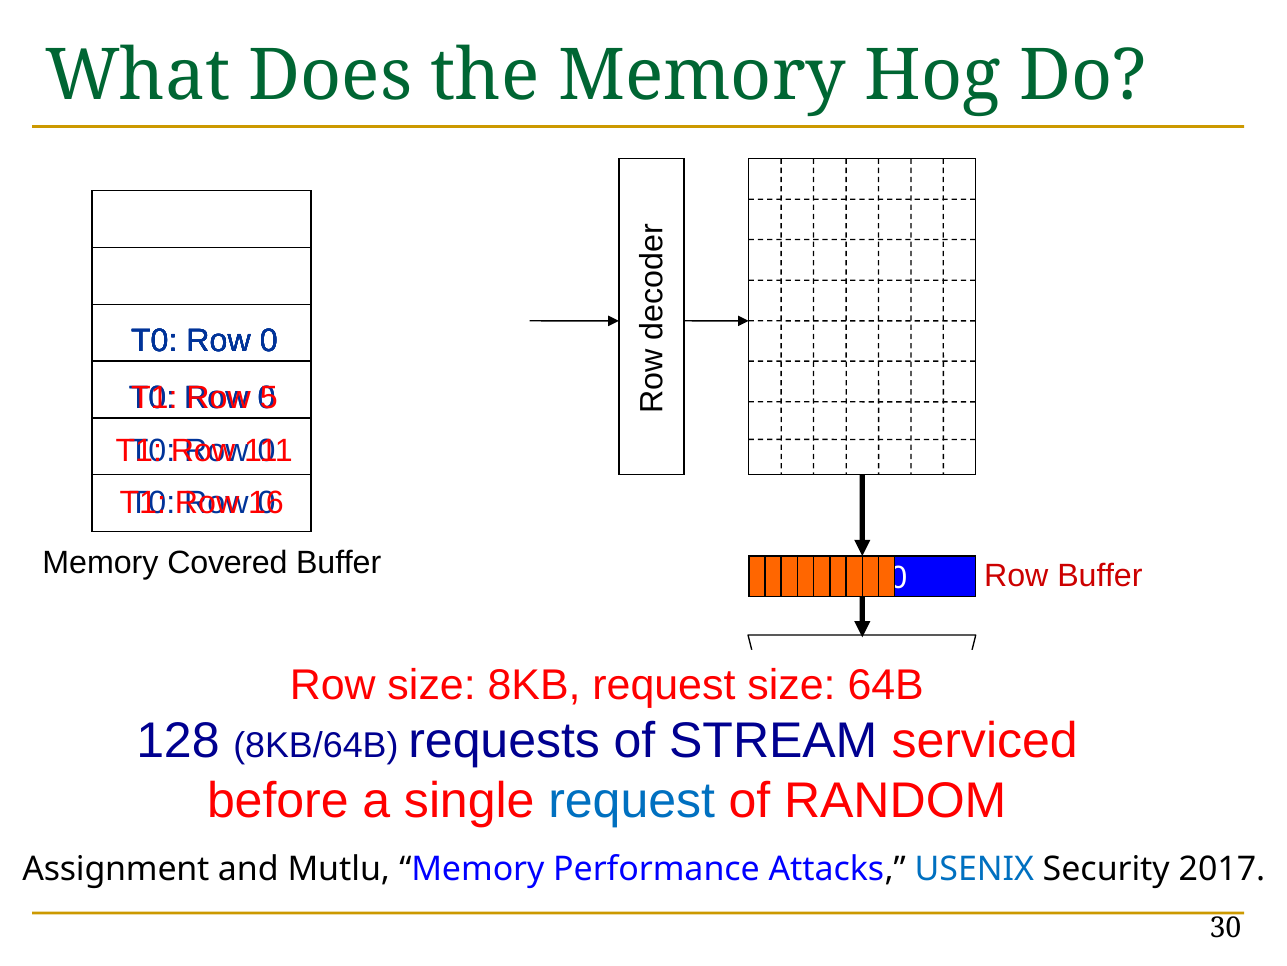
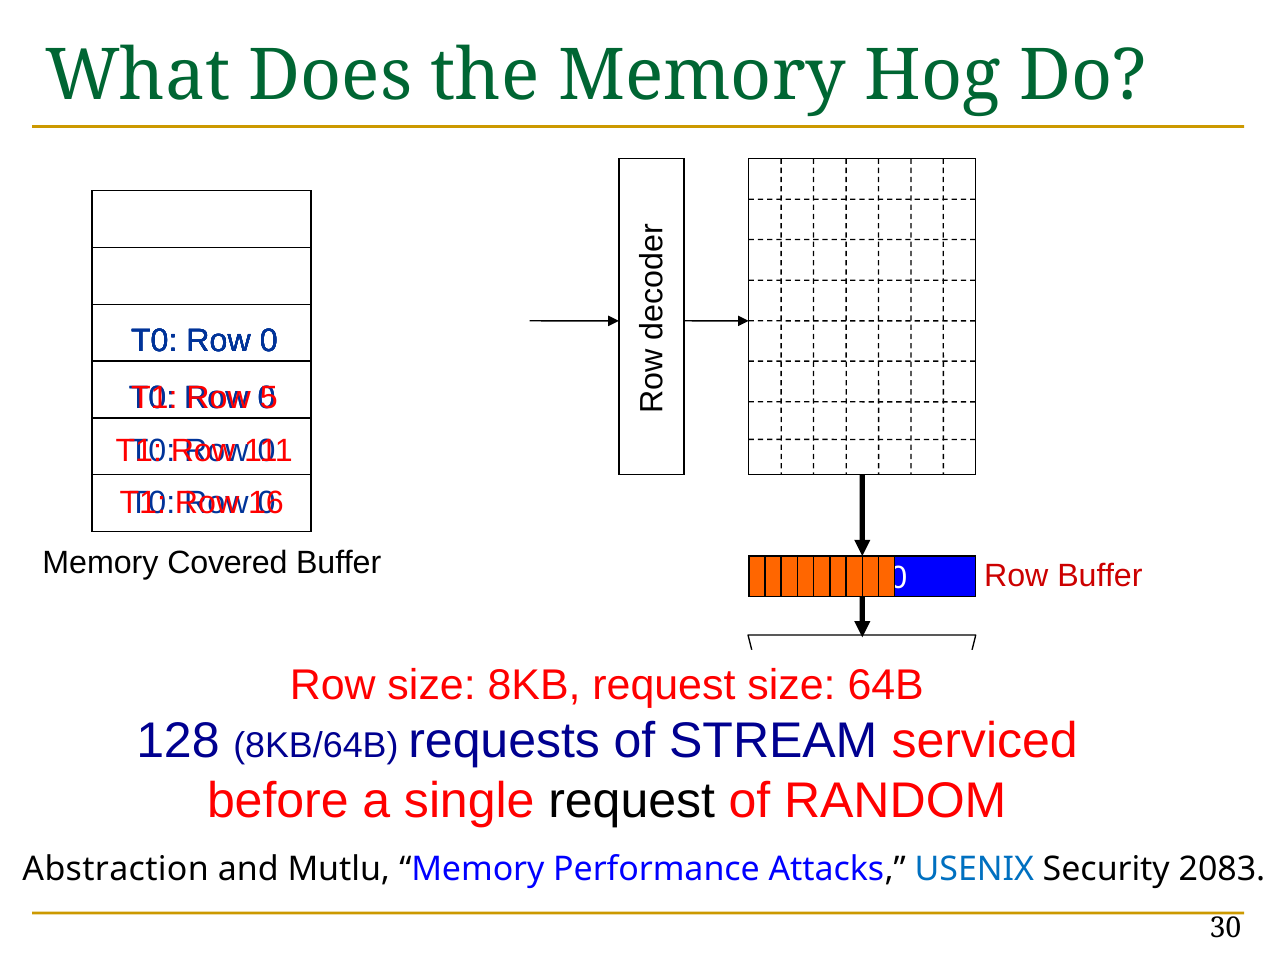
request at (632, 801) colour: blue -> black
Assignment: Assignment -> Abstraction
2017: 2017 -> 2083
